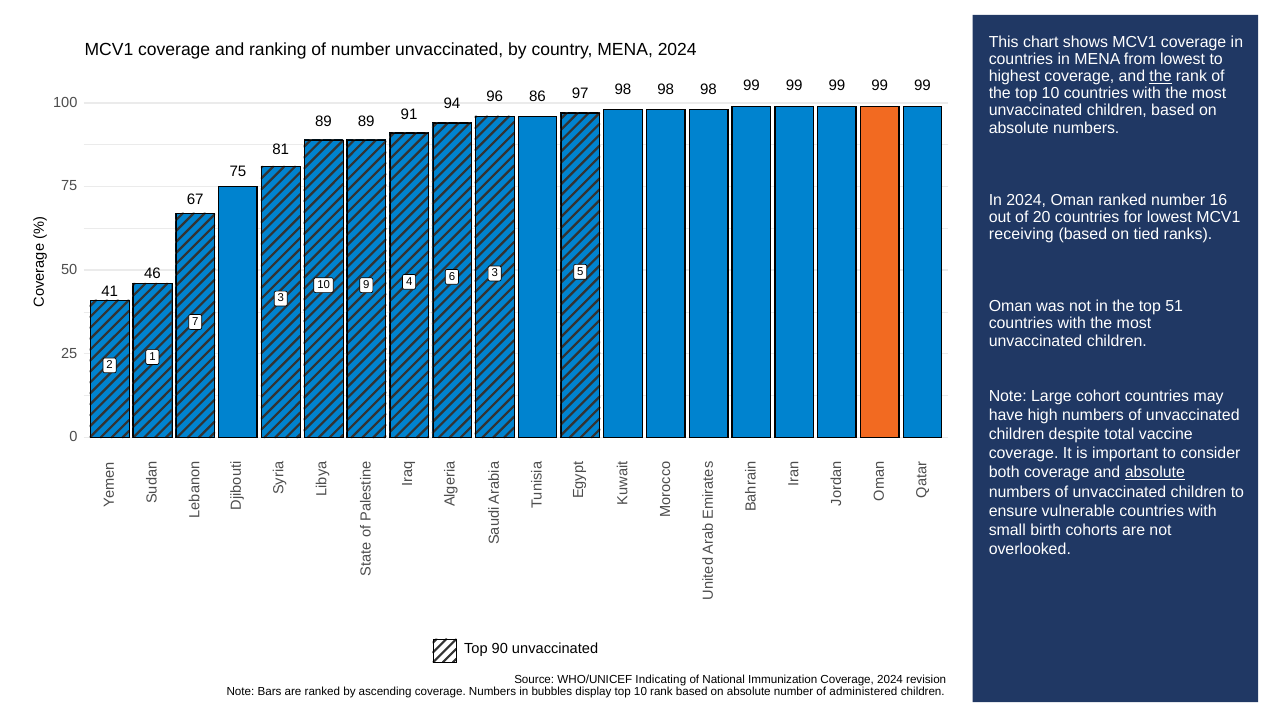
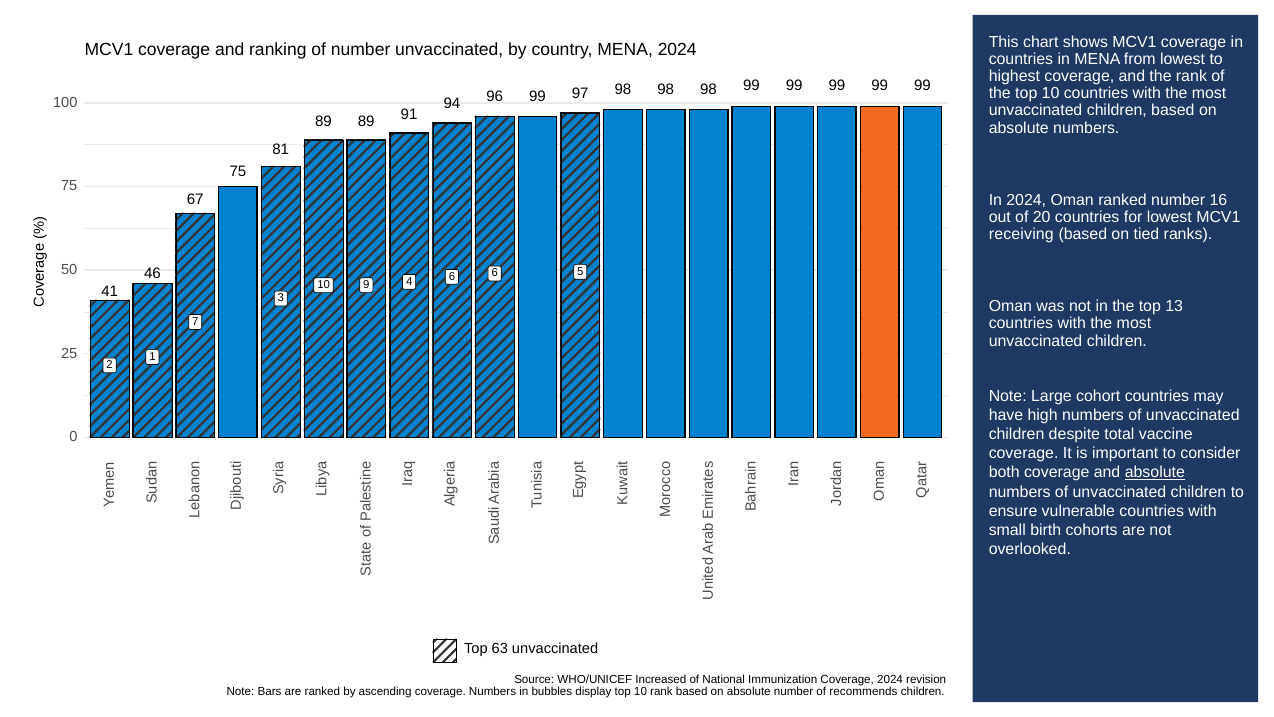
the at (1161, 76) underline: present -> none
96 86: 86 -> 99
6 3: 3 -> 6
51: 51 -> 13
90: 90 -> 63
Indicating: Indicating -> Increased
administered: administered -> recommends
